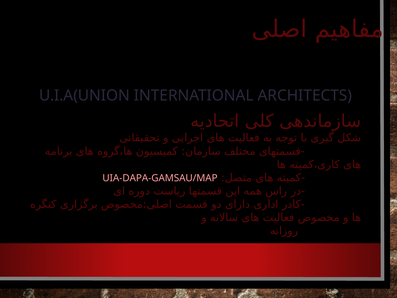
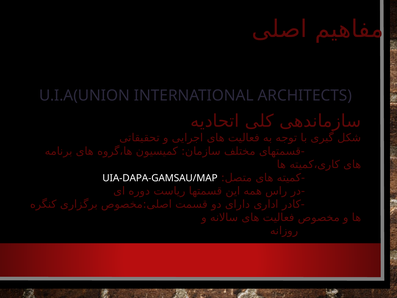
UIA-DAPA-GAMSAU/MAP colour: pink -> white
